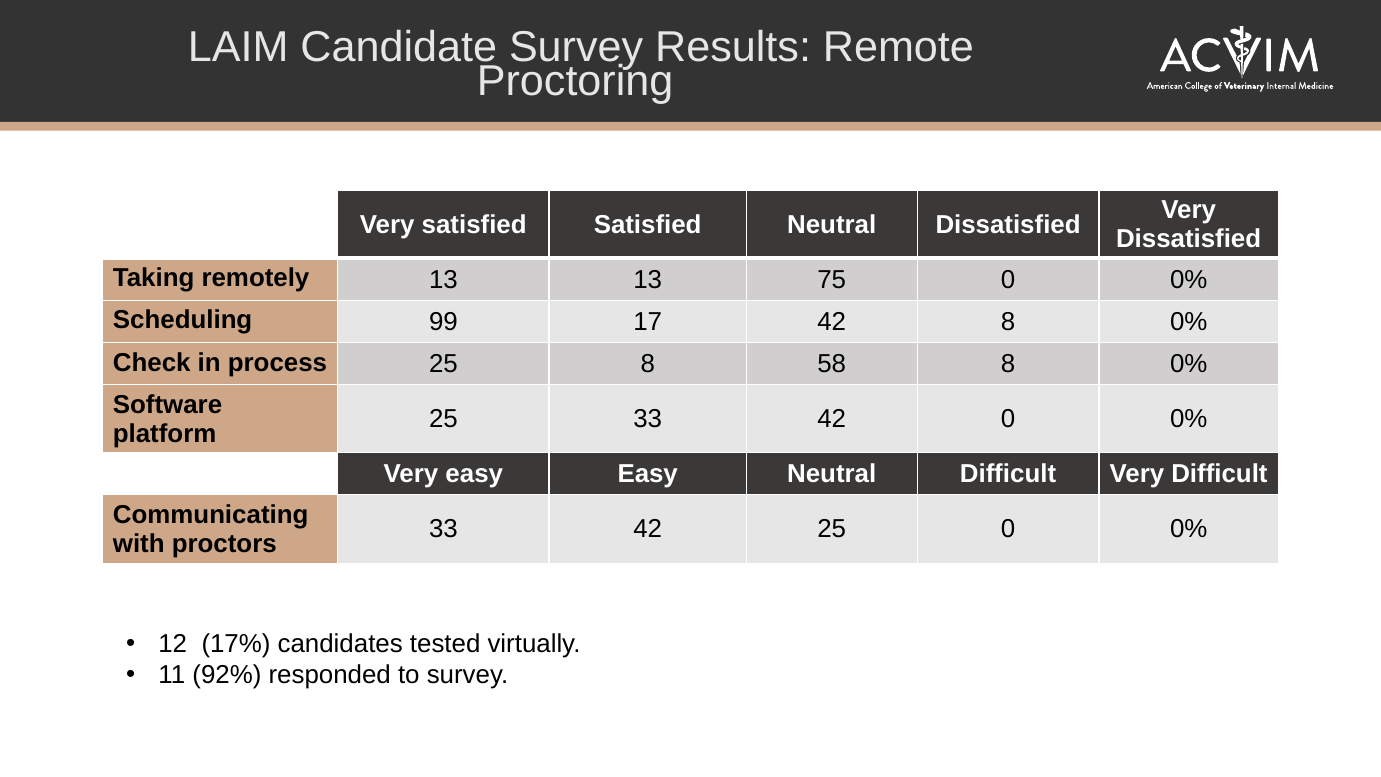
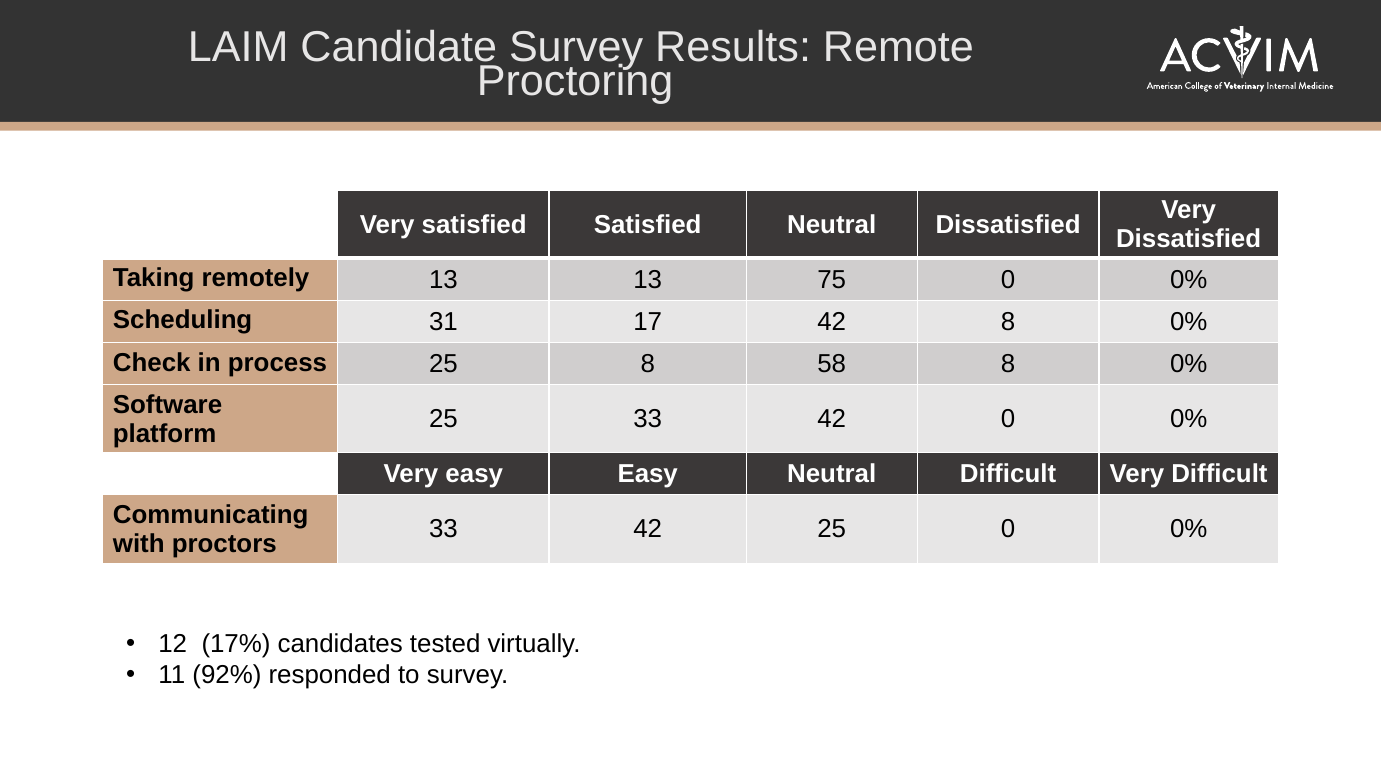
99: 99 -> 31
